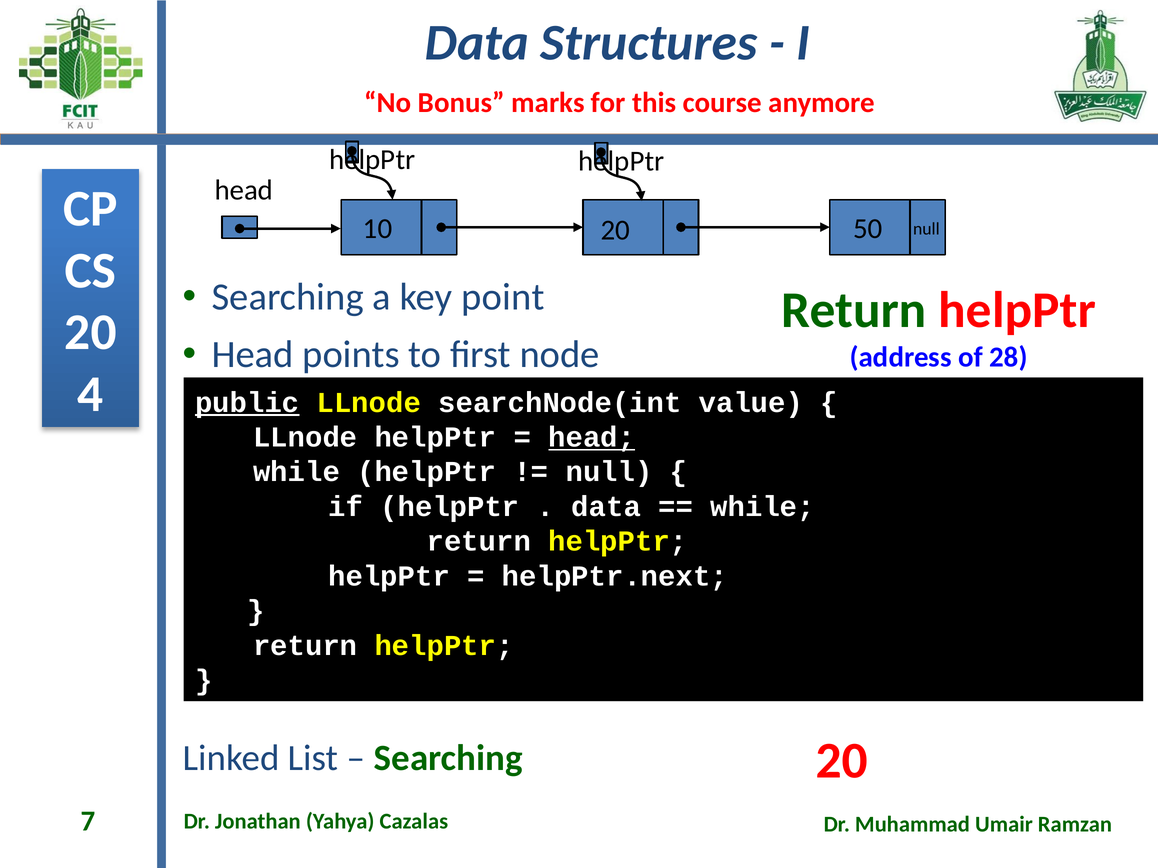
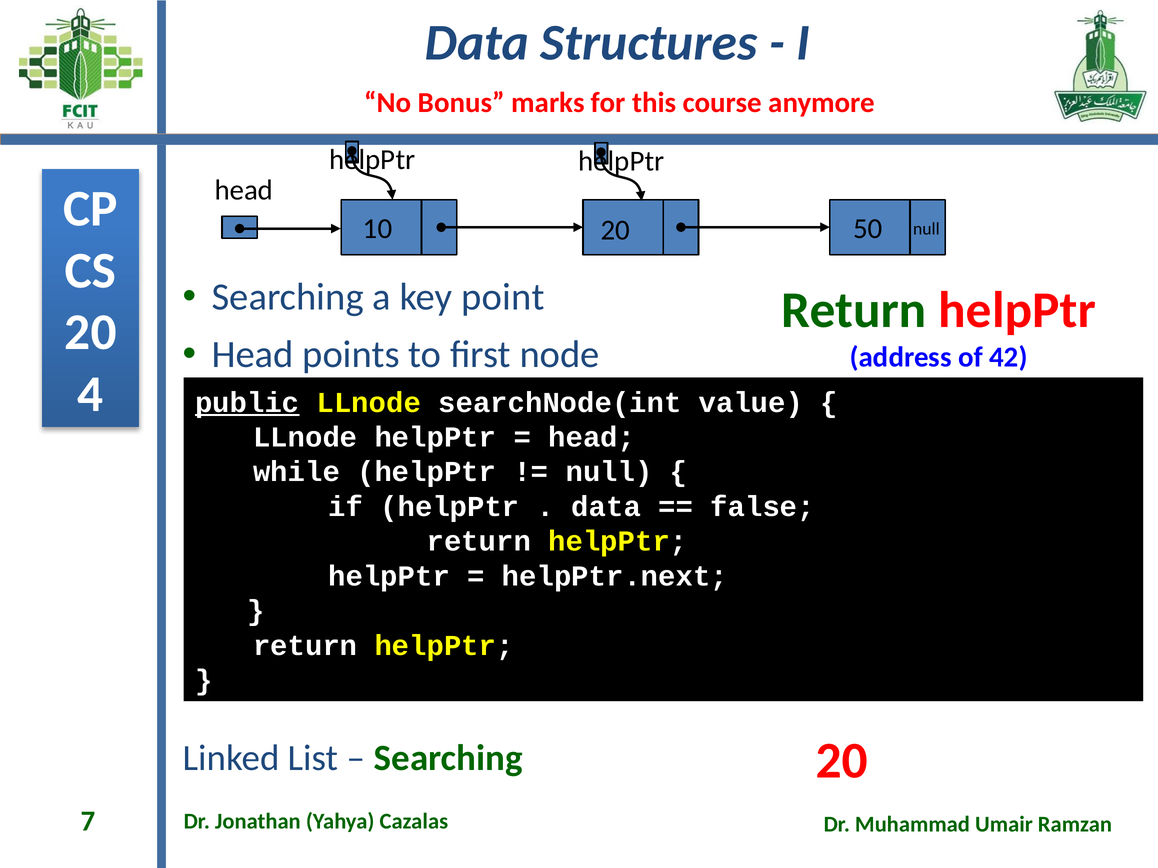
28: 28 -> 42
head at (592, 437) underline: present -> none
while at (763, 507): while -> false
